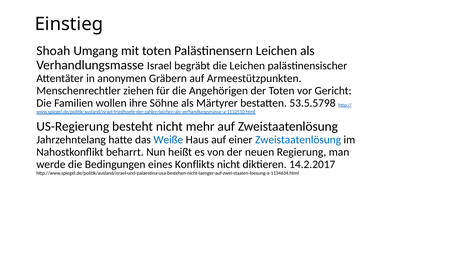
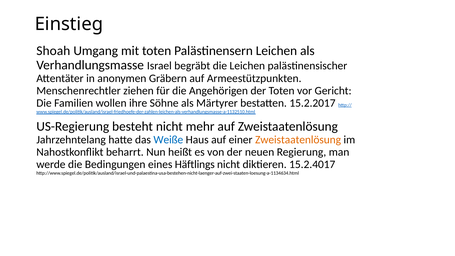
53.5.5798: 53.5.5798 -> 15.2.2017
Zweistaatenlösung at (298, 140) colour: blue -> orange
Konflikts: Konflikts -> Häftlings
14.2.2017: 14.2.2017 -> 15.2.4017
